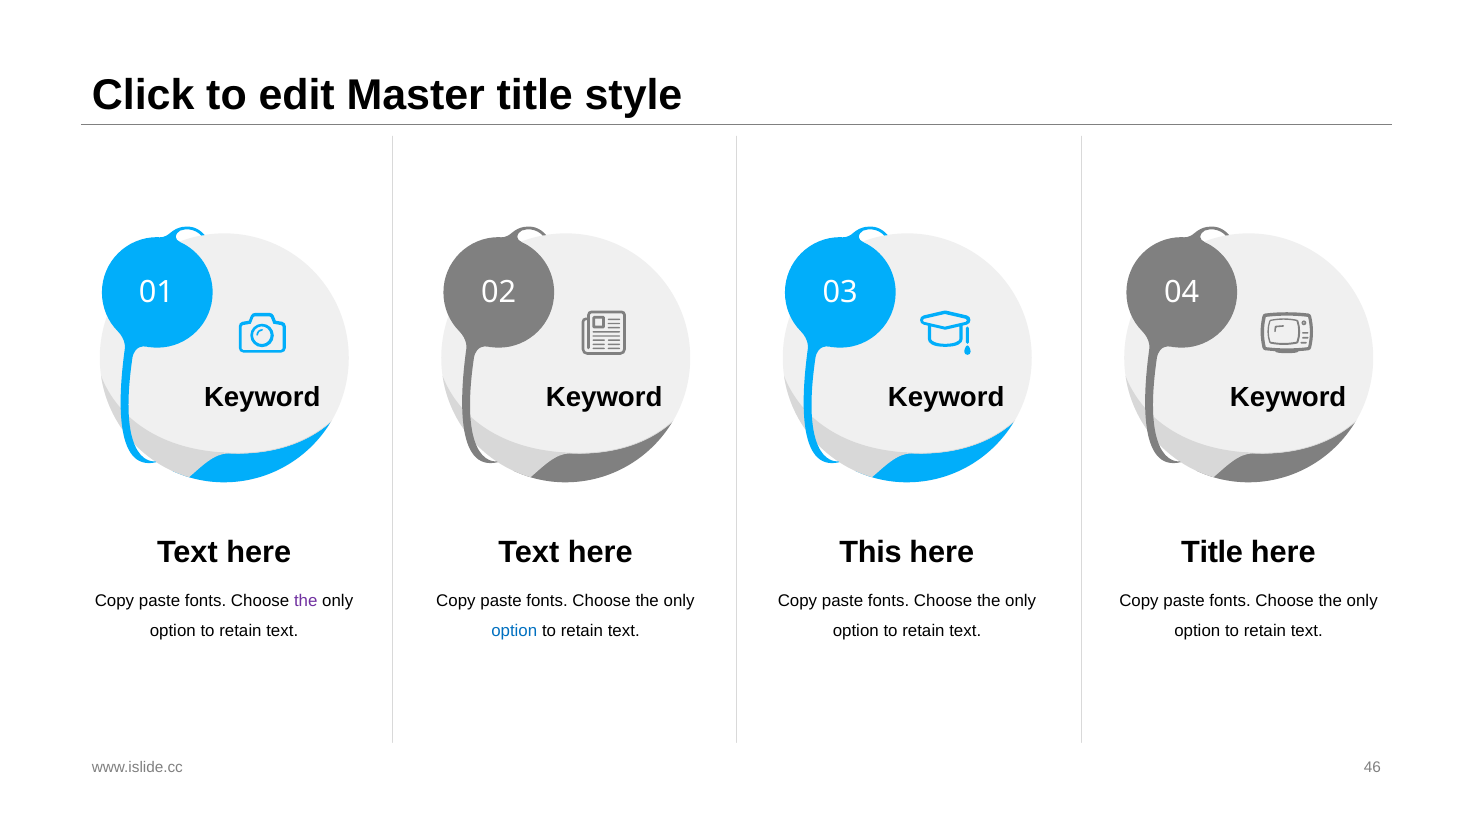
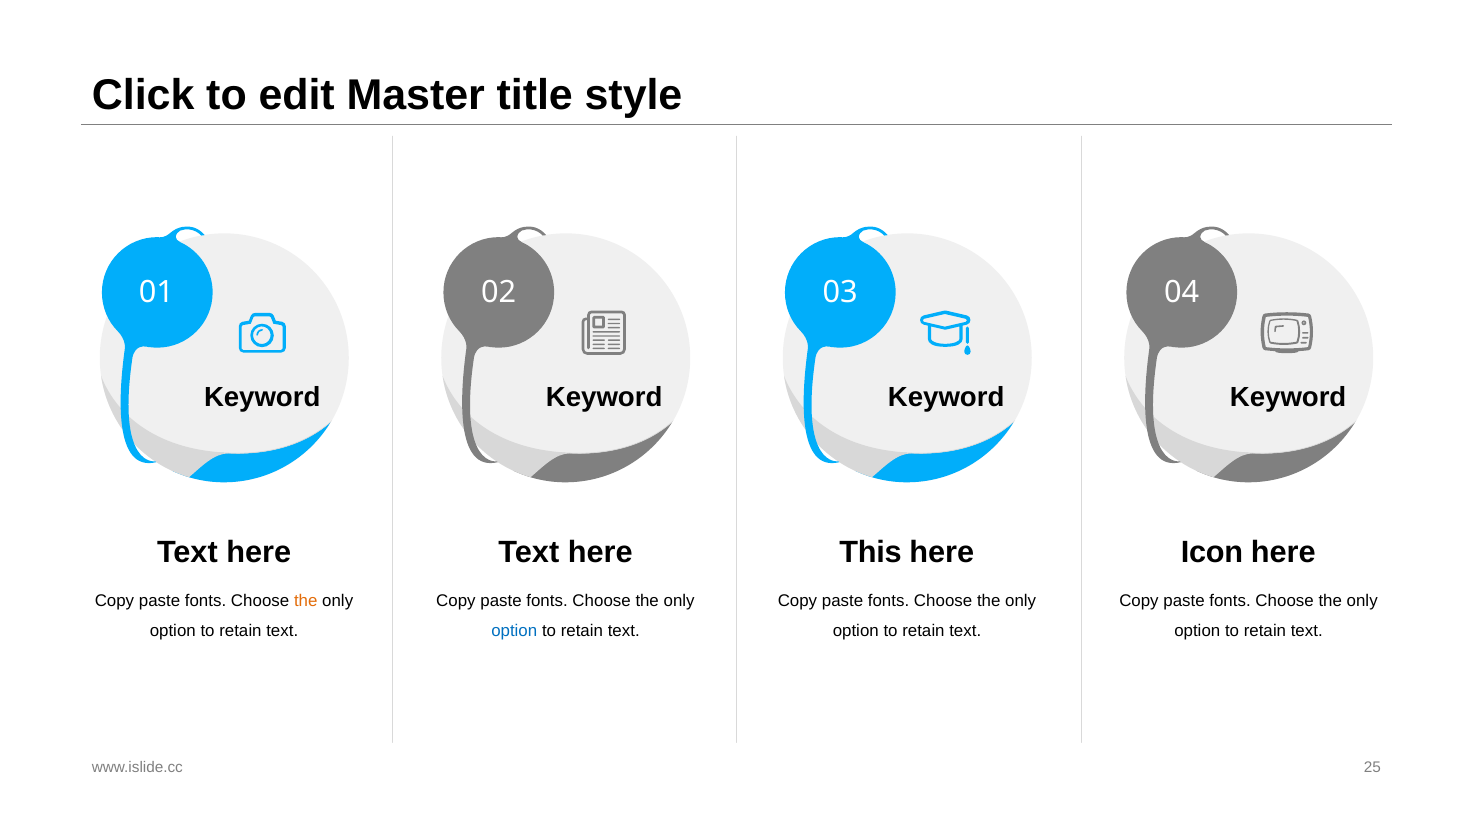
Title at (1212, 552): Title -> Icon
the at (306, 601) colour: purple -> orange
46: 46 -> 25
